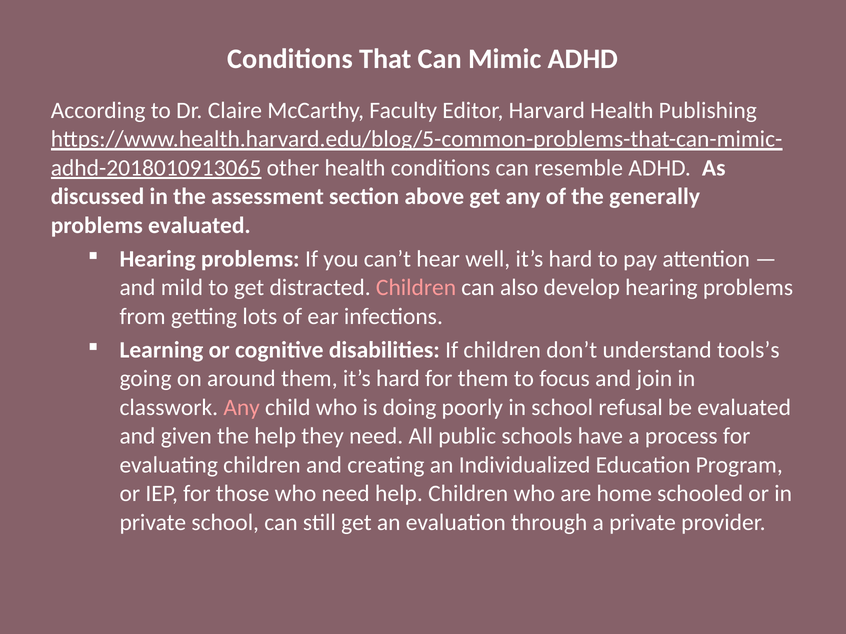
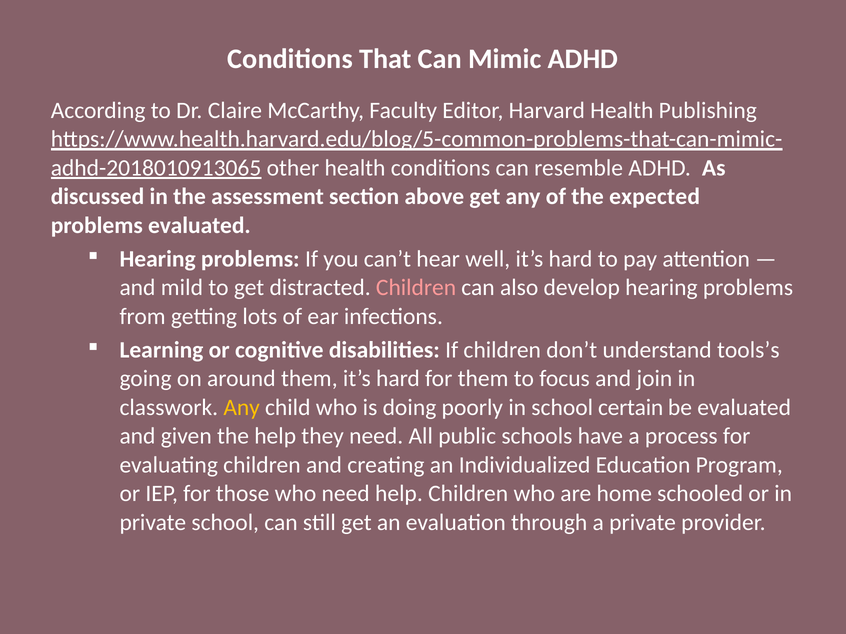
generally: generally -> expected
Any at (242, 408) colour: pink -> yellow
refusal: refusal -> certain
